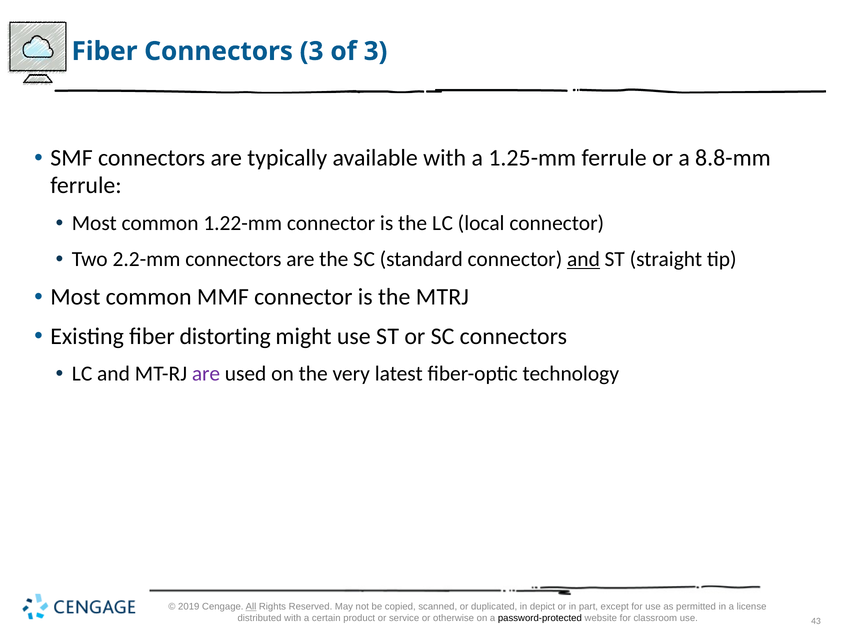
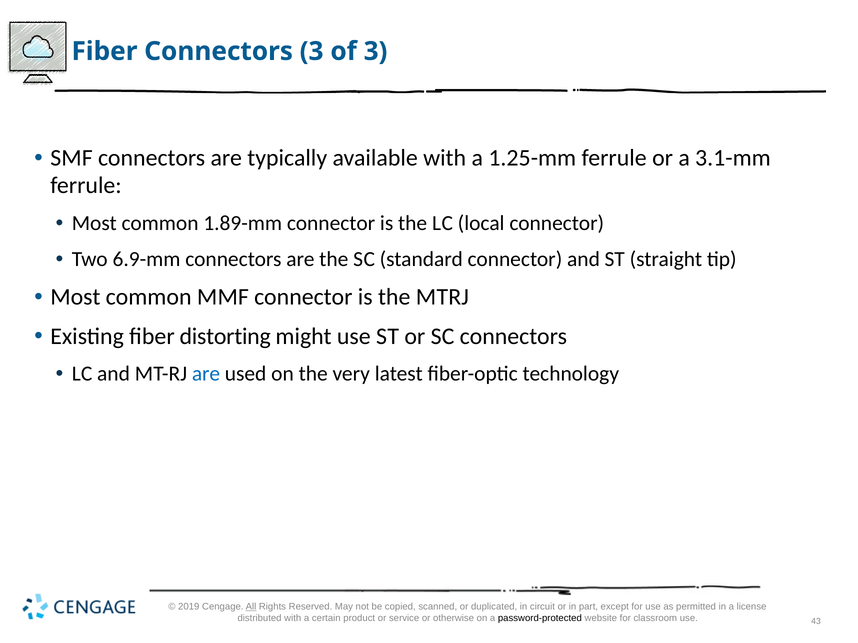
8.8-mm: 8.8-mm -> 3.1-mm
1.22-mm: 1.22-mm -> 1.89-mm
2.2-mm: 2.2-mm -> 6.9-mm
and at (583, 260) underline: present -> none
are at (206, 374) colour: purple -> blue
depict: depict -> circuit
